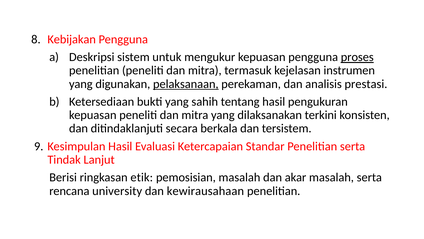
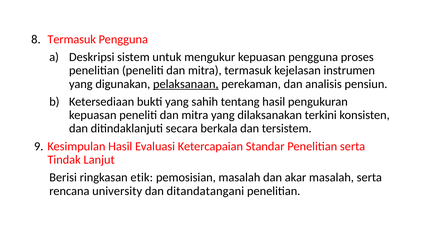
8 Kebijakan: Kebijakan -> Termasuk
proses underline: present -> none
prestasi: prestasi -> pensiun
kewirausahaan: kewirausahaan -> ditandatangani
